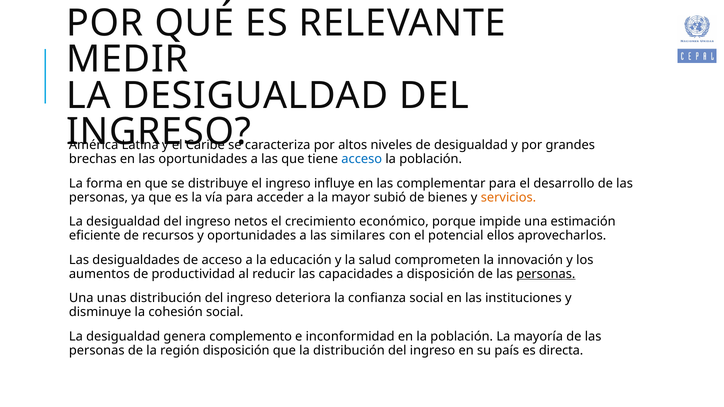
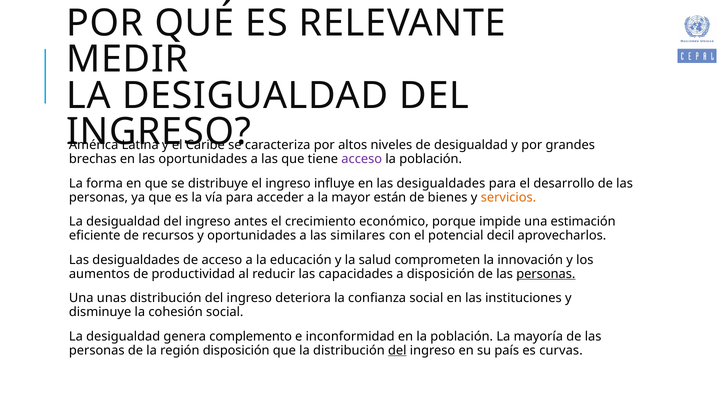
acceso at (362, 159) colour: blue -> purple
en las complementar: complementar -> desigualdades
subió: subió -> están
netos: netos -> antes
ellos: ellos -> decil
del at (397, 350) underline: none -> present
directa: directa -> curvas
